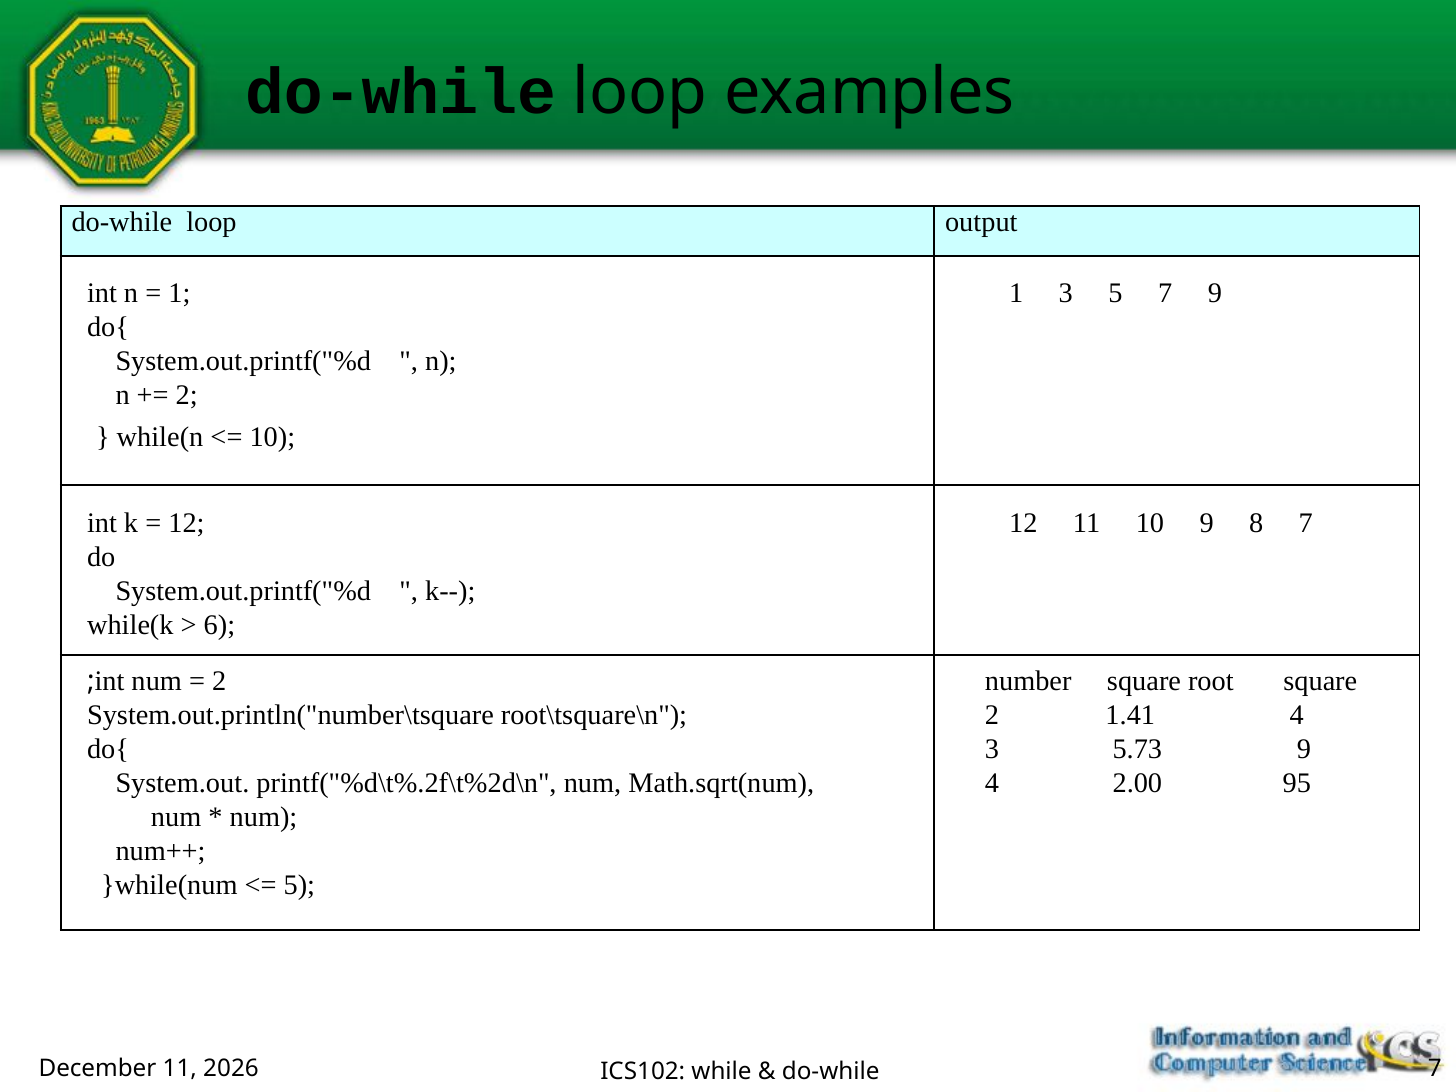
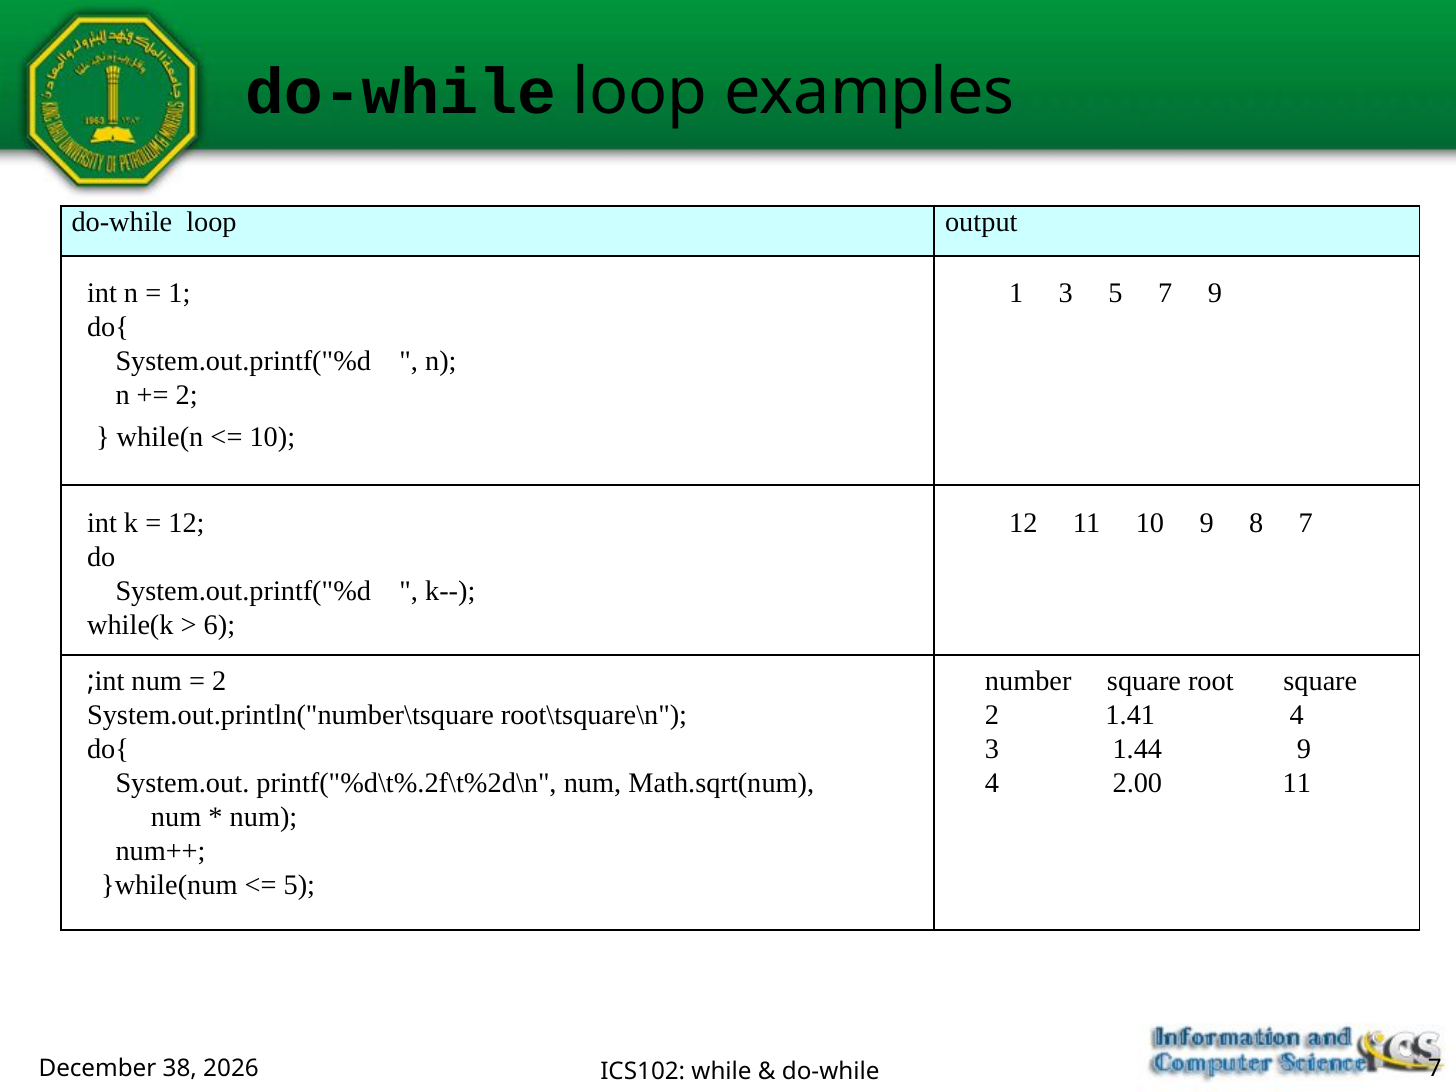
5.73: 5.73 -> 1.44
2.00 95: 95 -> 11
11 at (180, 1068): 11 -> 38
